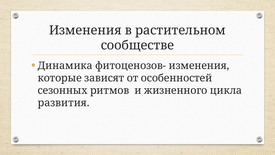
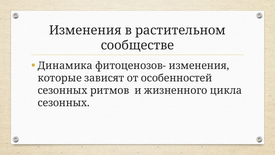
развития at (64, 103): развития -> сезонных
